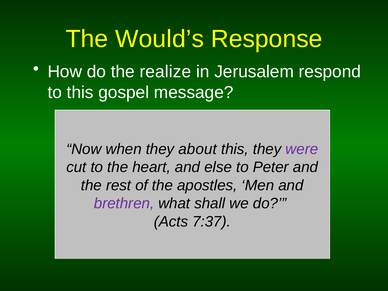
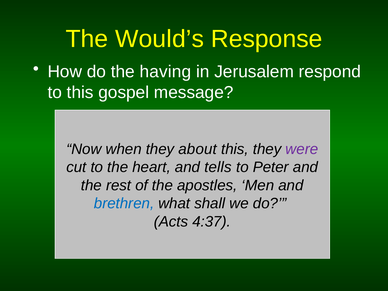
realize: realize -> having
else: else -> tells
brethren colour: purple -> blue
7:37: 7:37 -> 4:37
